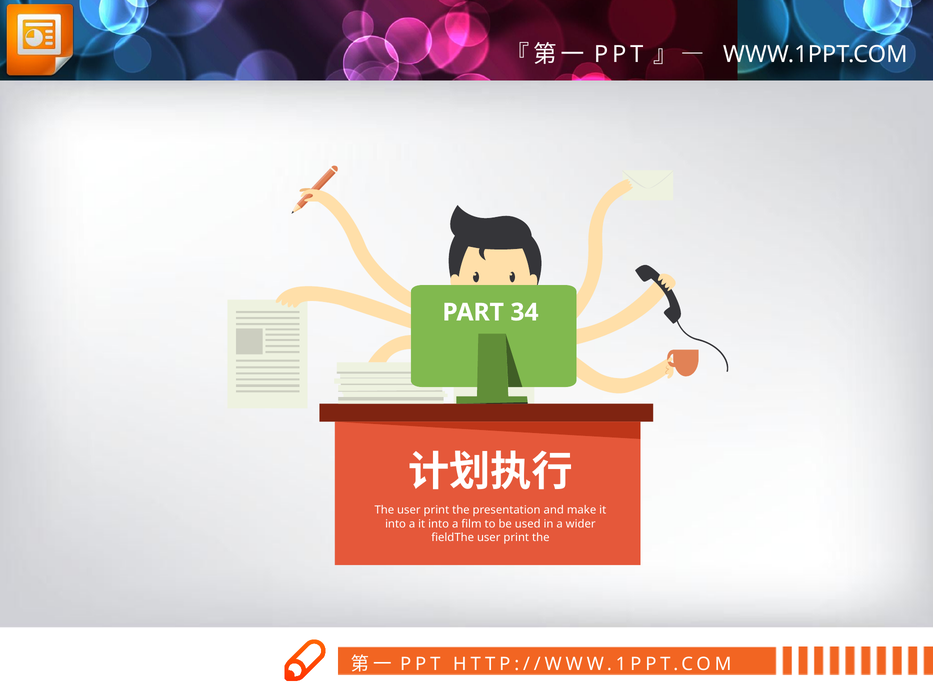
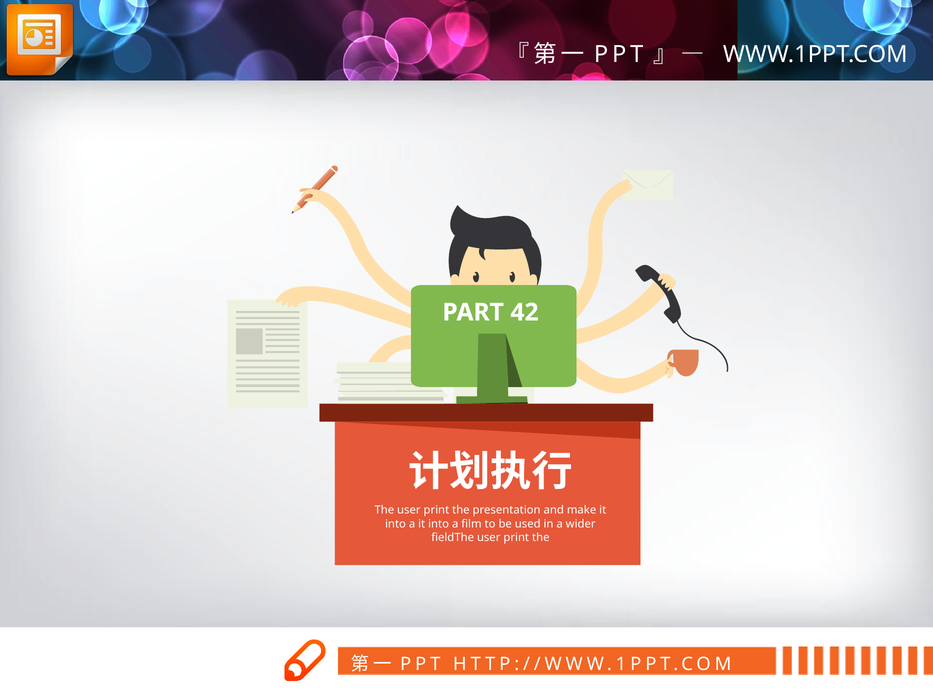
34: 34 -> 42
